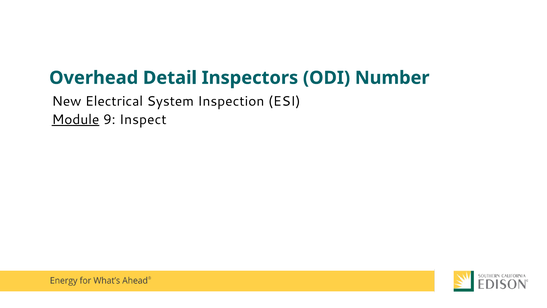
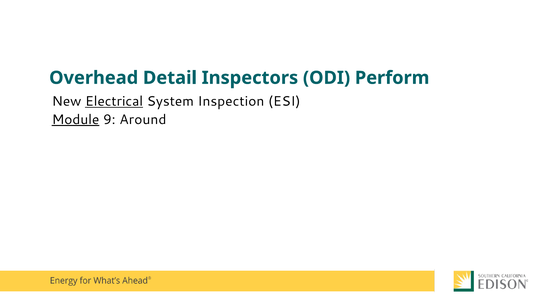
Number: Number -> Perform
Electrical underline: none -> present
Inspect: Inspect -> Around
